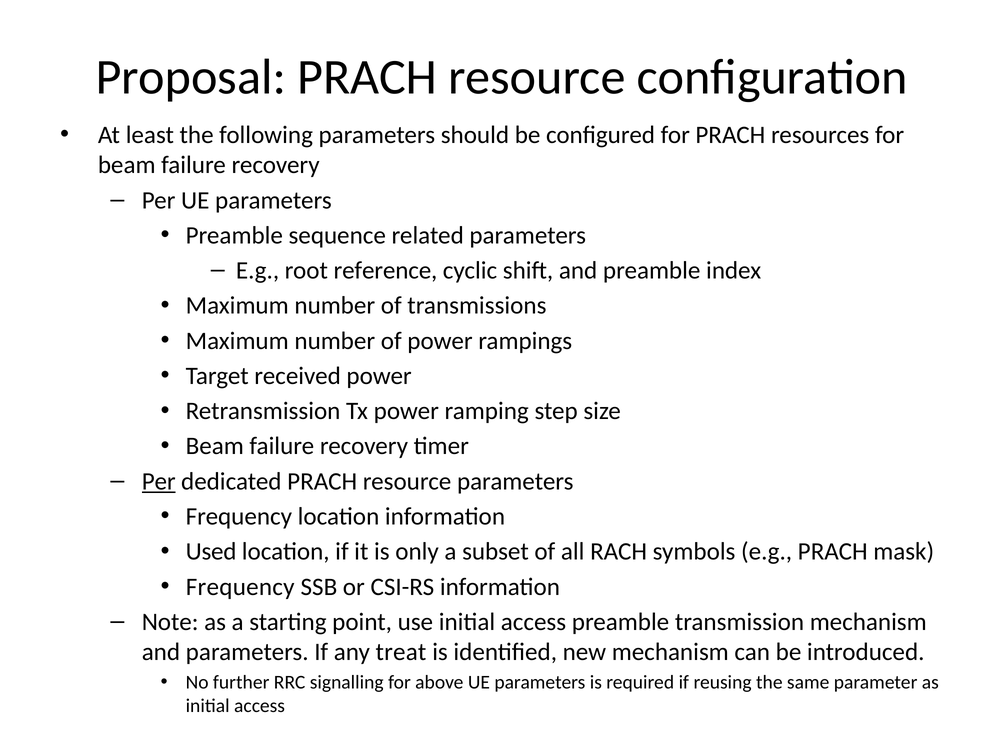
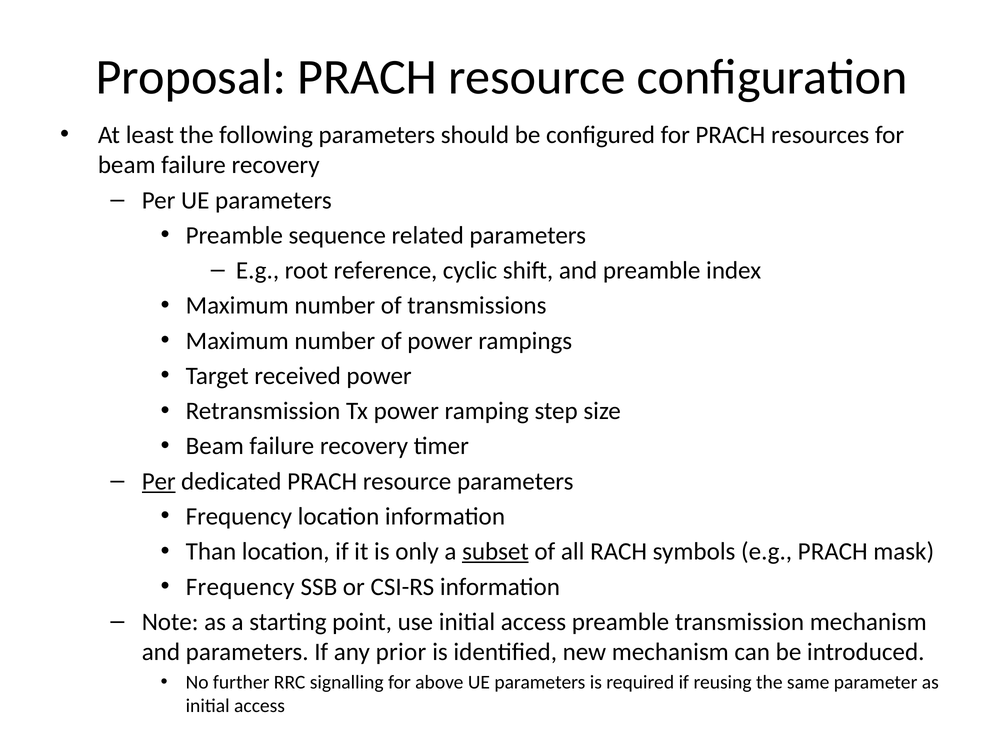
Used: Used -> Than
subset underline: none -> present
treat: treat -> prior
